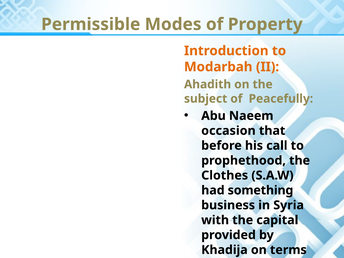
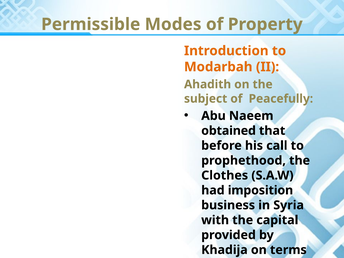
occasion: occasion -> obtained
something: something -> imposition
